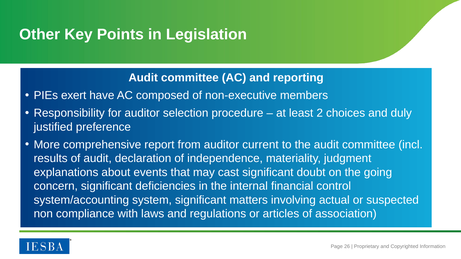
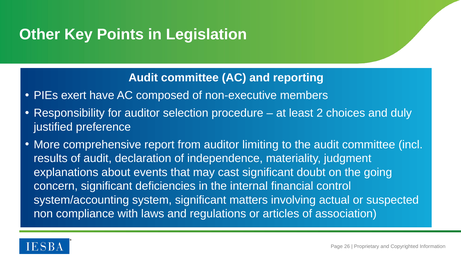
current: current -> limiting
